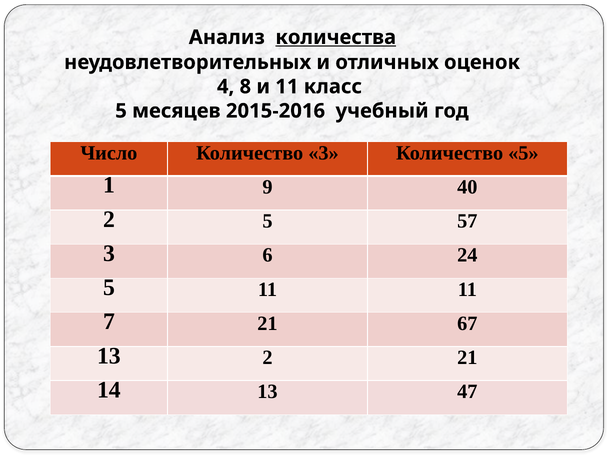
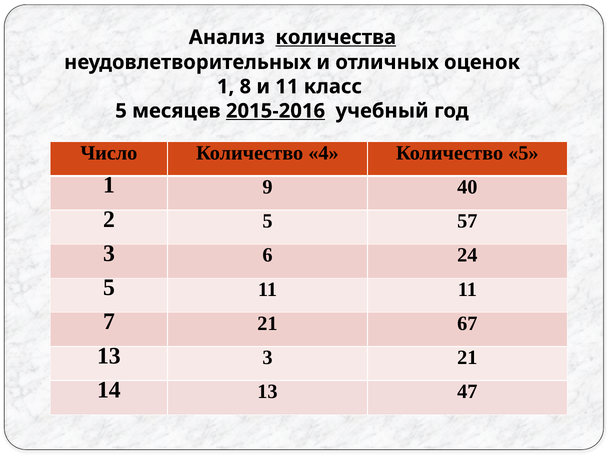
4 at (226, 87): 4 -> 1
2015-2016 underline: none -> present
Количество 3: 3 -> 4
13 2: 2 -> 3
